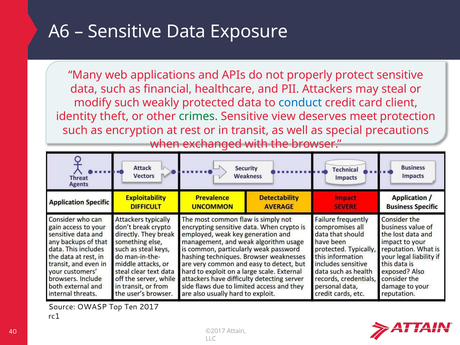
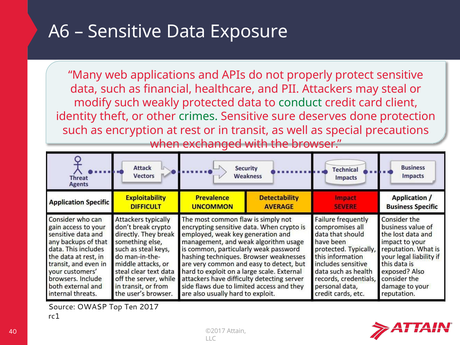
conduct colour: blue -> green
view: view -> sure
meet: meet -> done
